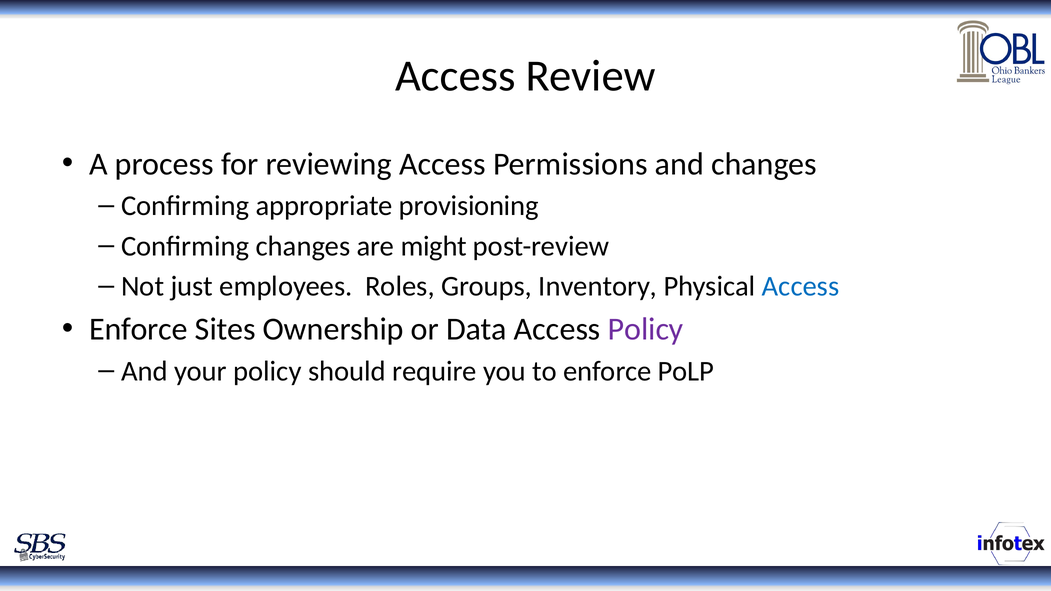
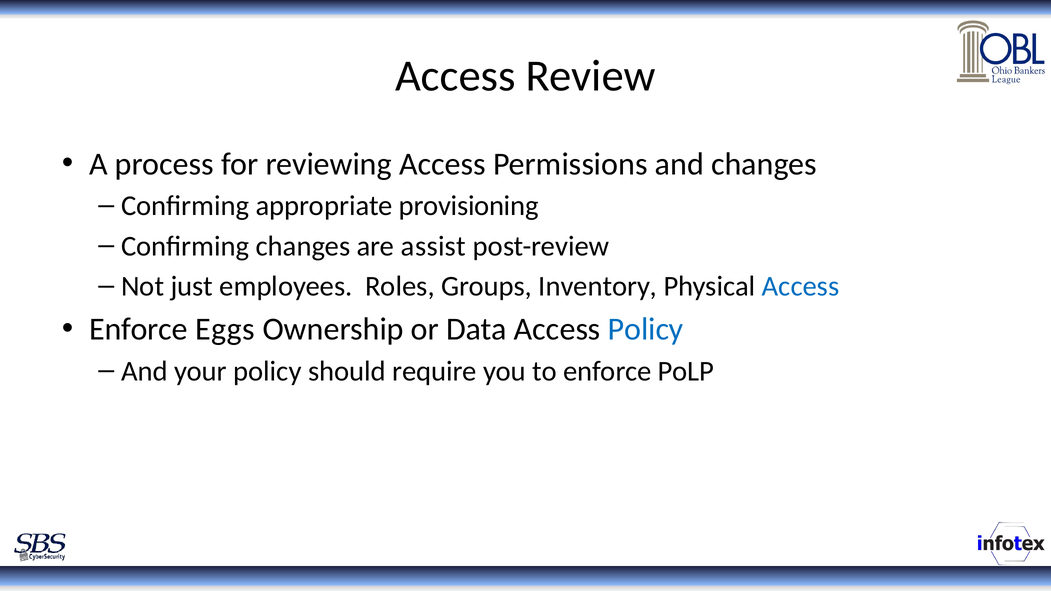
might: might -> assist
Sites: Sites -> Eggs
Policy at (646, 329) colour: purple -> blue
